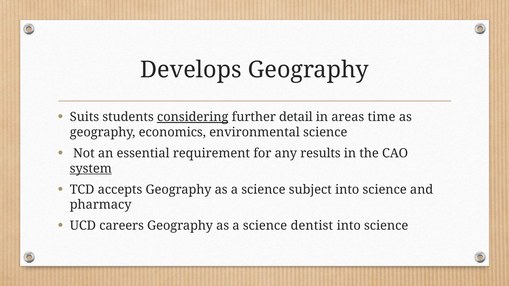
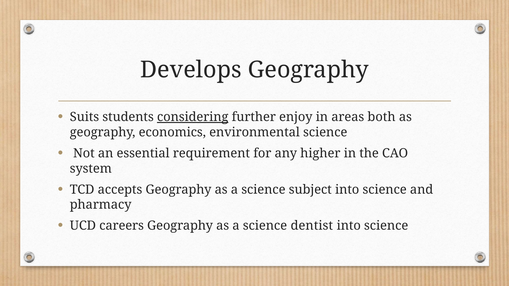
detail: detail -> enjoy
time: time -> both
results: results -> higher
system underline: present -> none
